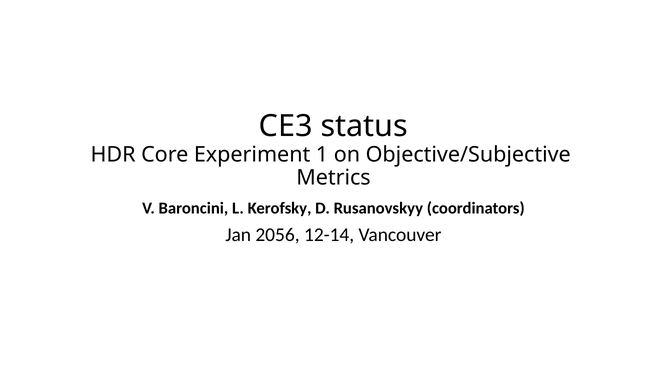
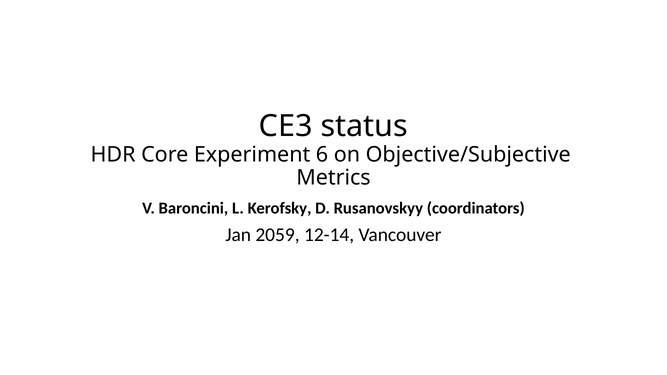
1: 1 -> 6
2056: 2056 -> 2059
